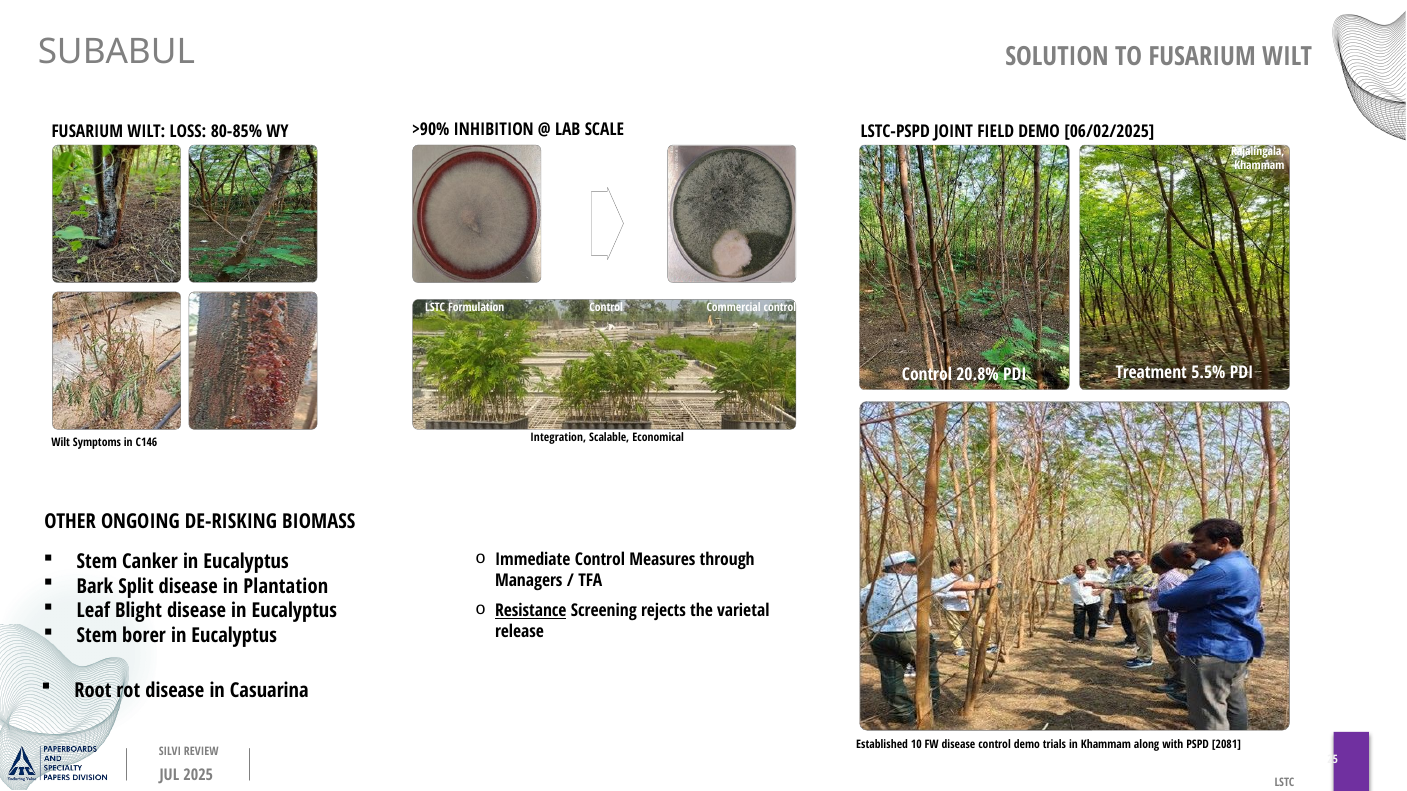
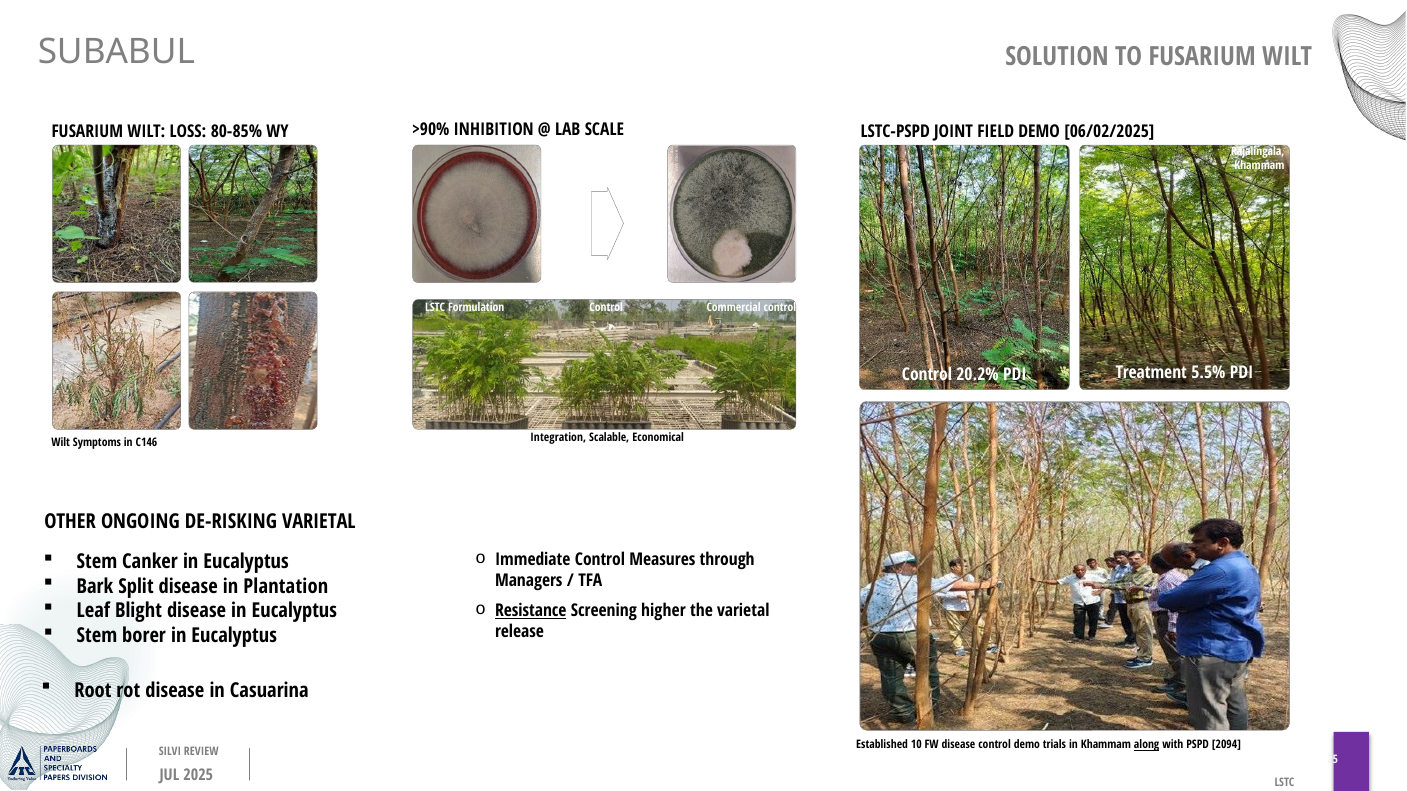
20.8%: 20.8% -> 20.2%
DE-RISKING BIOMASS: BIOMASS -> VARIETAL
rejects: rejects -> higher
along underline: none -> present
2081: 2081 -> 2094
